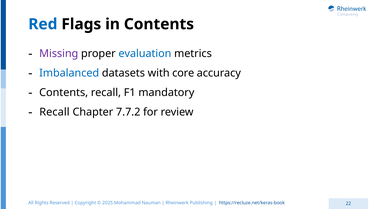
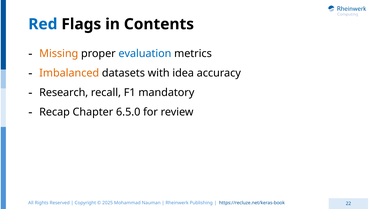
Missing colour: purple -> orange
Imbalanced colour: blue -> orange
core: core -> idea
Contents at (64, 92): Contents -> Research
Recall at (54, 112): Recall -> Recap
7.7.2: 7.7.2 -> 6.5.0
